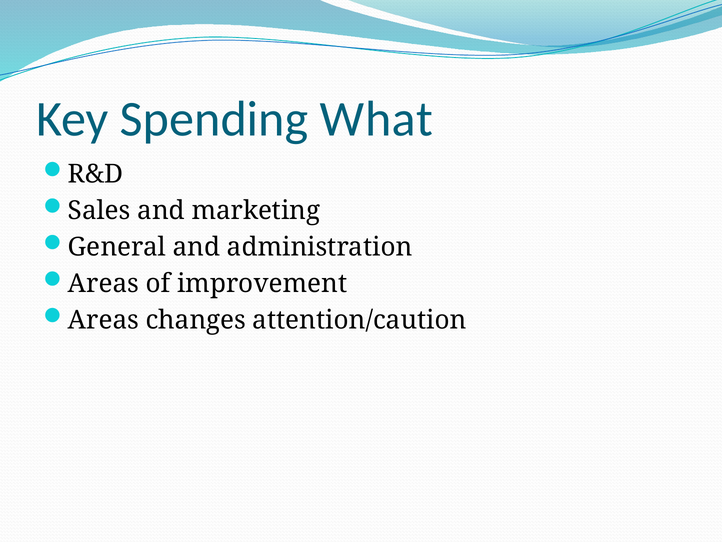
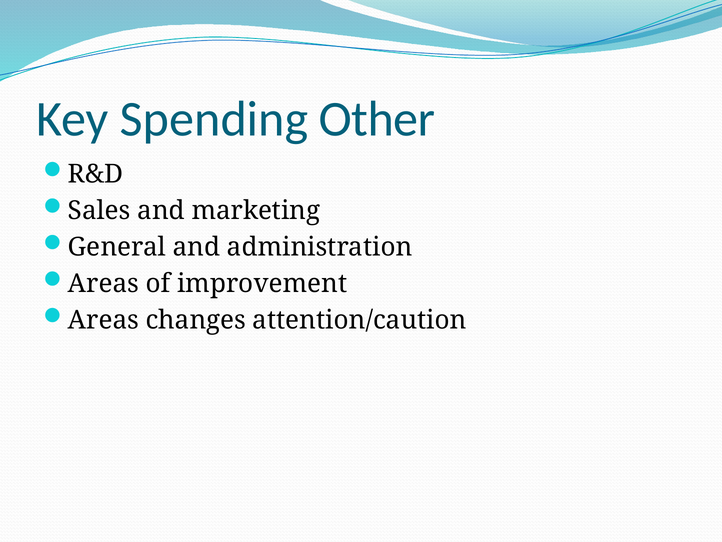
What: What -> Other
